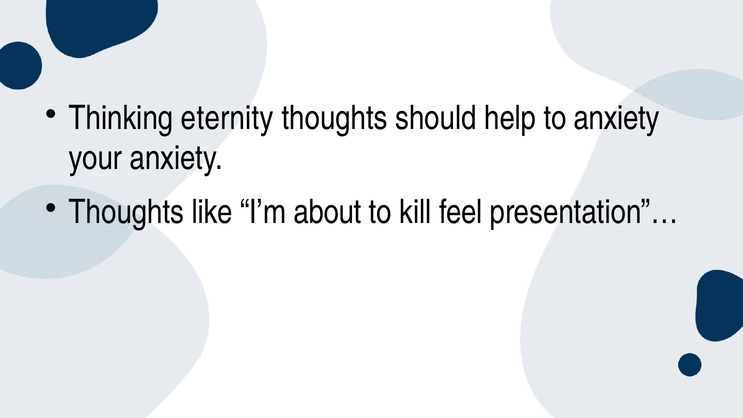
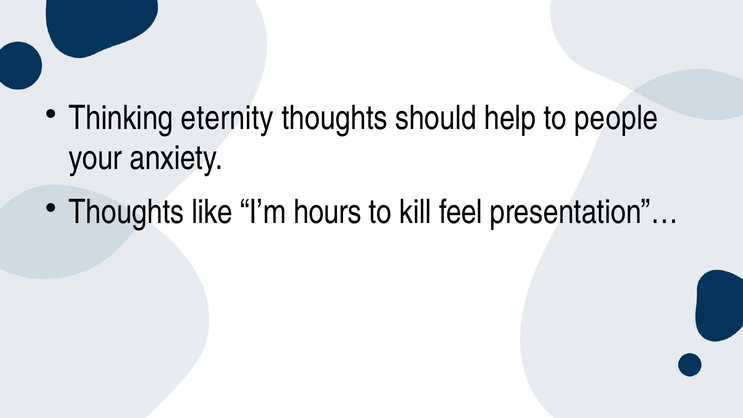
to anxiety: anxiety -> people
about: about -> hours
